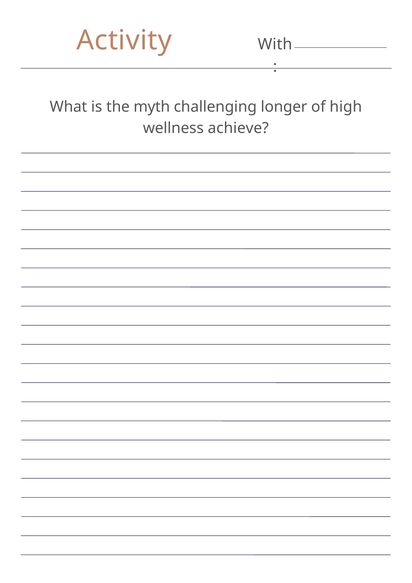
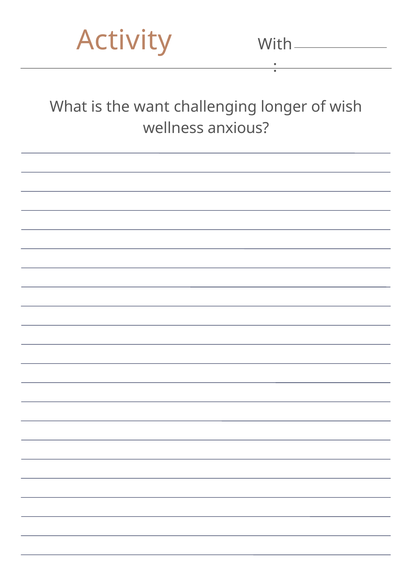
myth: myth -> want
high: high -> wish
achieve: achieve -> anxious
